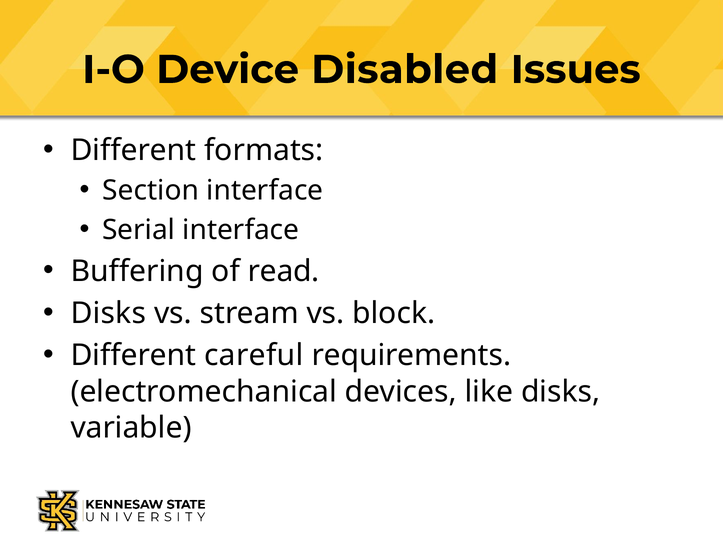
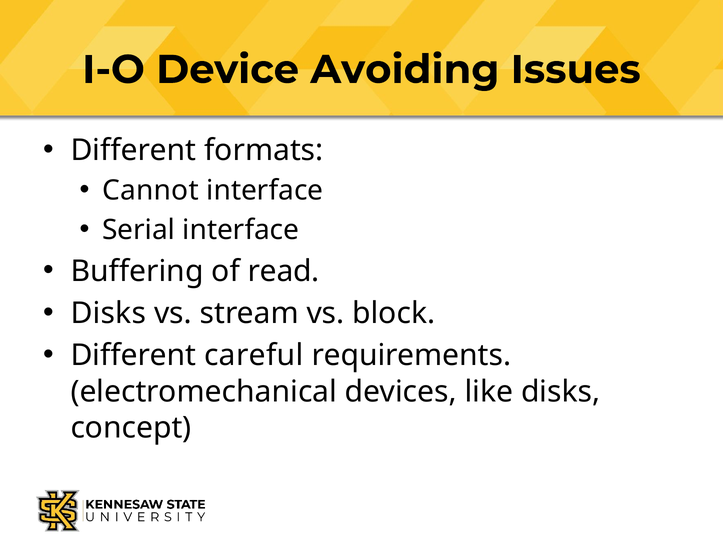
Disabled: Disabled -> Avoiding
Section: Section -> Cannot
variable: variable -> concept
